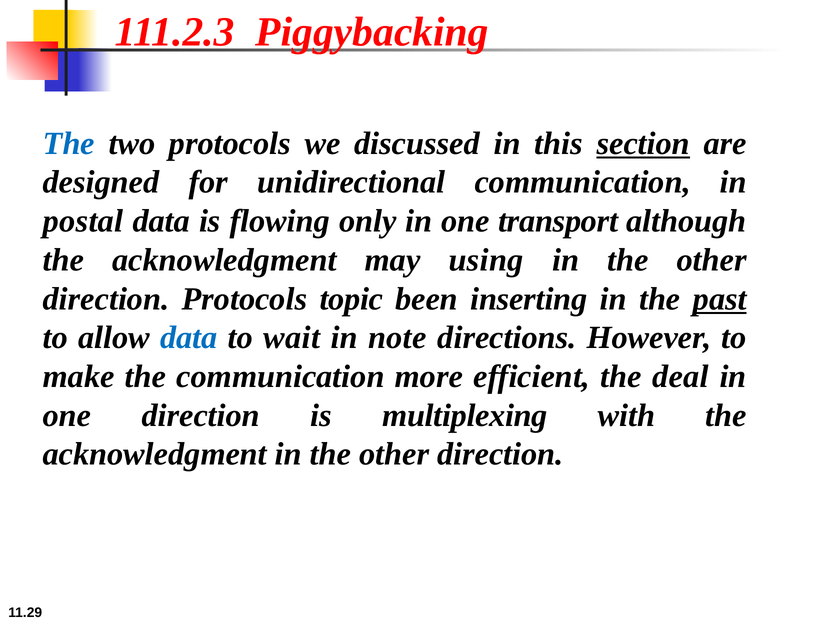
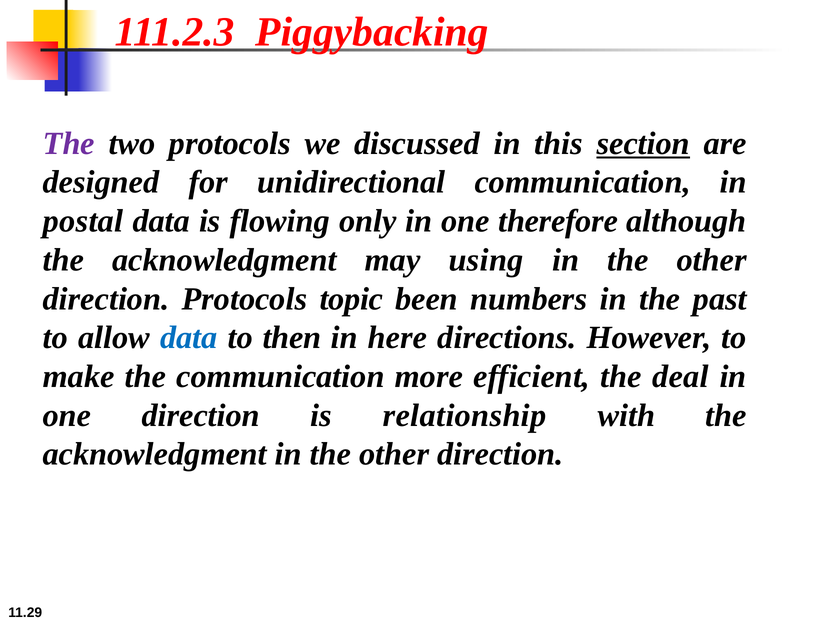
The at (69, 143) colour: blue -> purple
transport: transport -> therefore
inserting: inserting -> numbers
past underline: present -> none
wait: wait -> then
note: note -> here
multiplexing: multiplexing -> relationship
